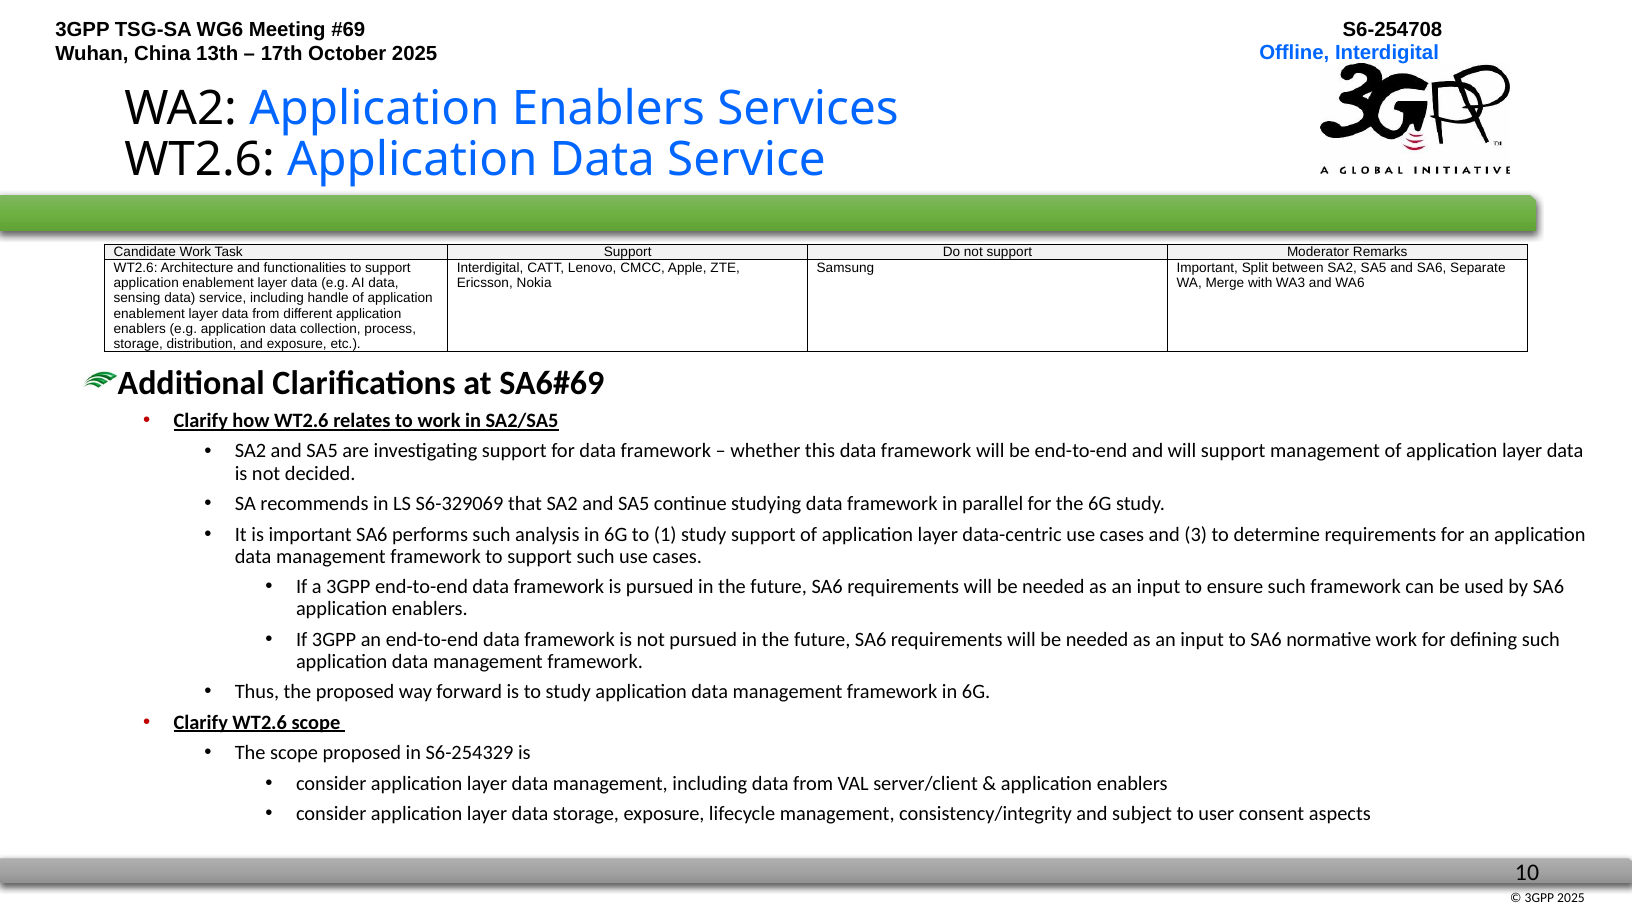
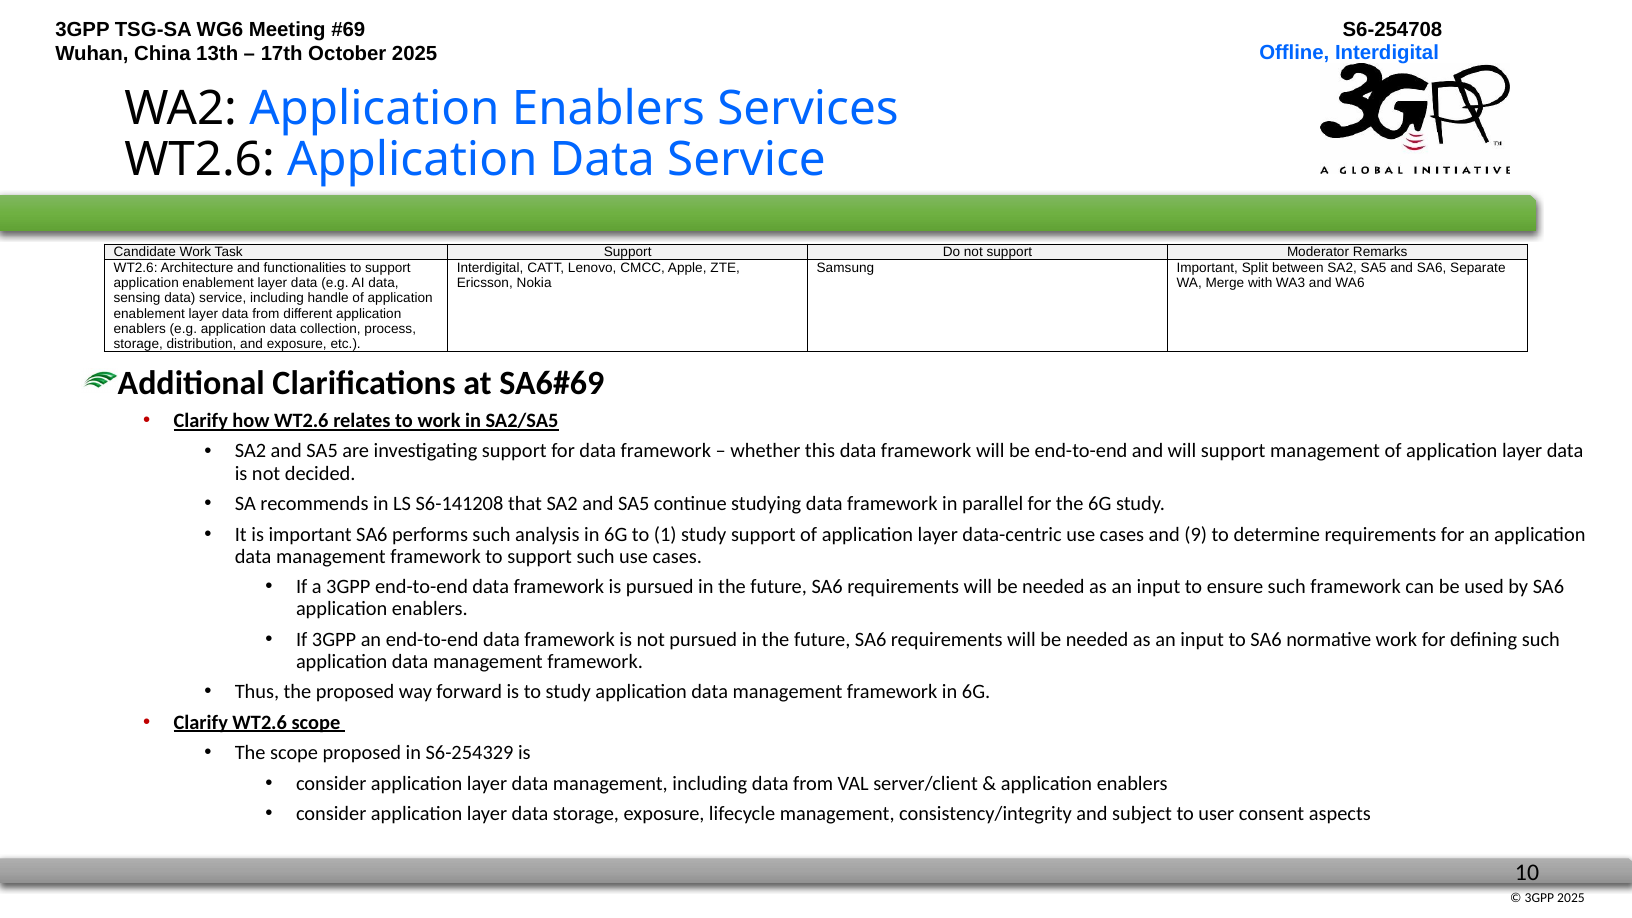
S6-329069: S6-329069 -> S6-141208
3: 3 -> 9
